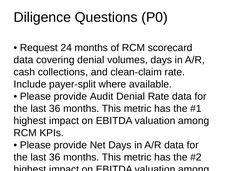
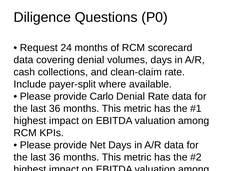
Audit: Audit -> Carlo
